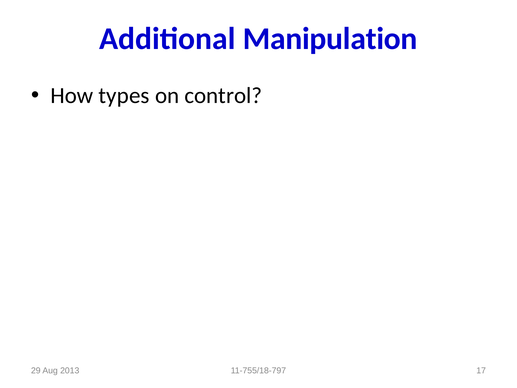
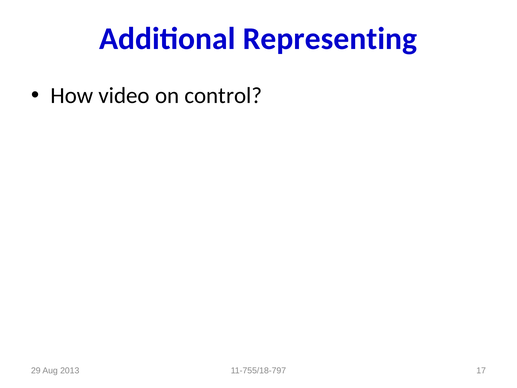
Manipulation: Manipulation -> Representing
types: types -> video
